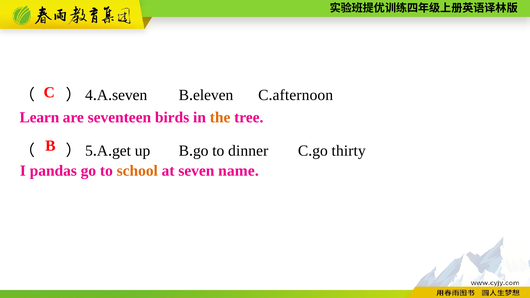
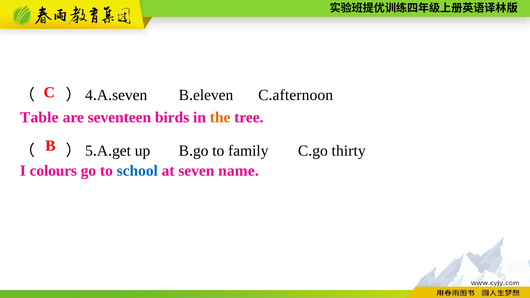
Learn: Learn -> Table
dinner: dinner -> family
pandas: pandas -> colours
school colour: orange -> blue
